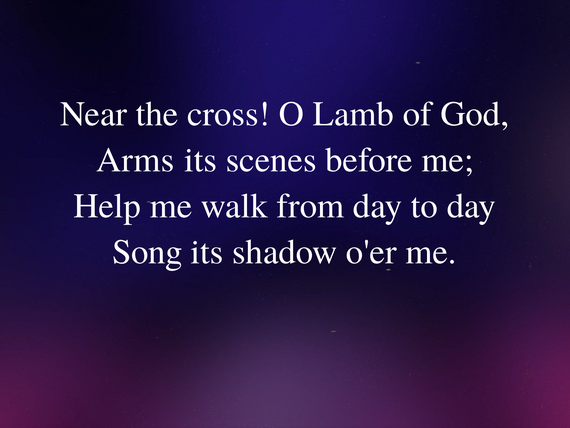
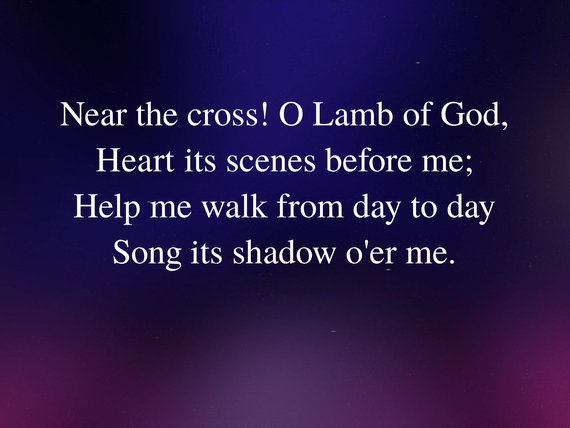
Arms: Arms -> Heart
